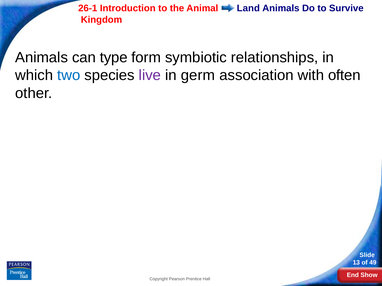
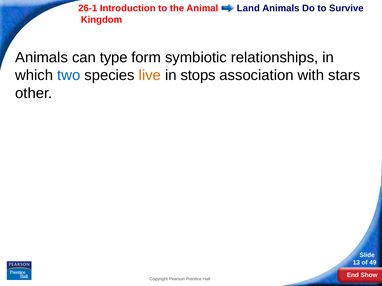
live colour: purple -> orange
germ: germ -> stops
often: often -> stars
